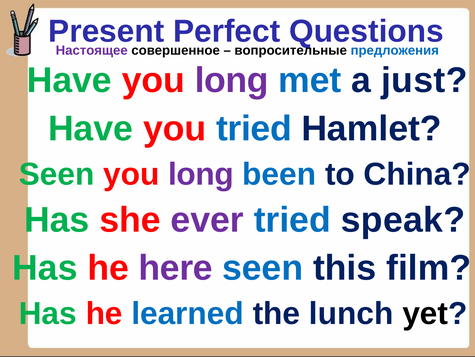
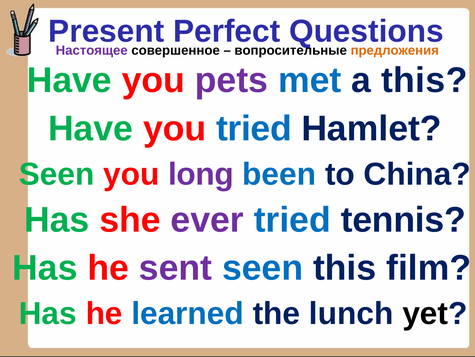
предложения colour: blue -> orange
Have you long: long -> pets
a just: just -> this
speak: speak -> tennis
here: here -> sent
